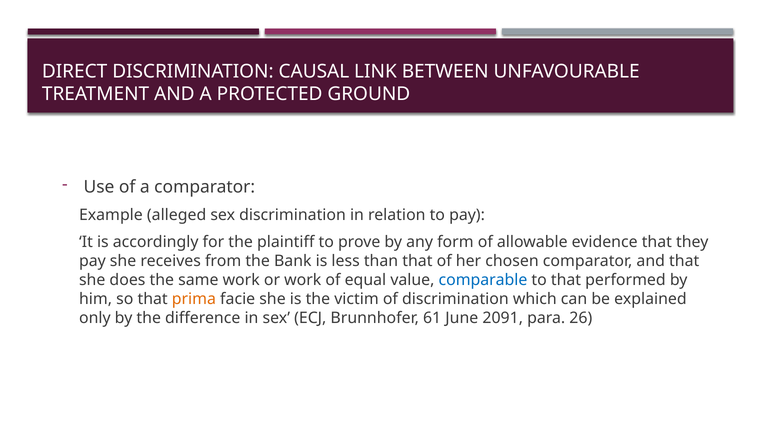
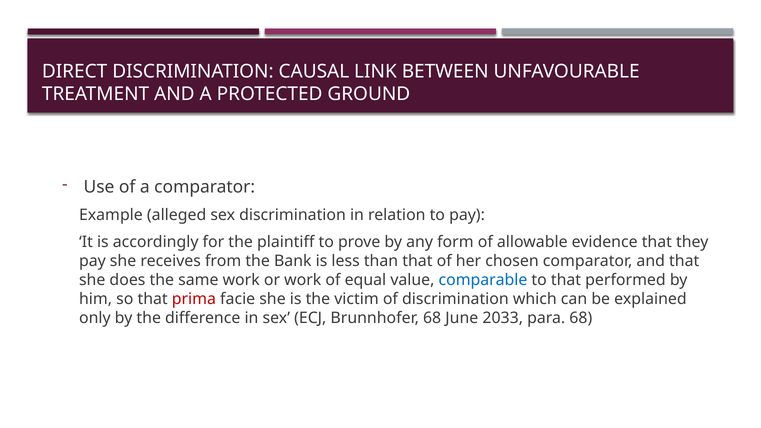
prima colour: orange -> red
Brunnhofer 61: 61 -> 68
2091: 2091 -> 2033
para 26: 26 -> 68
